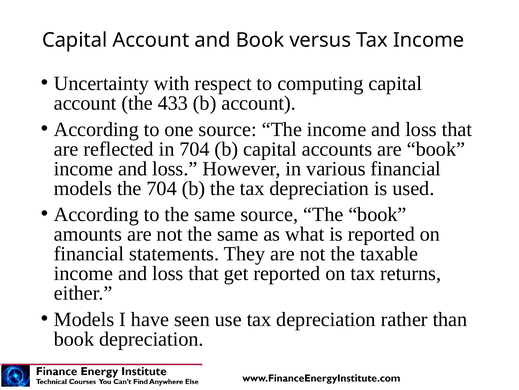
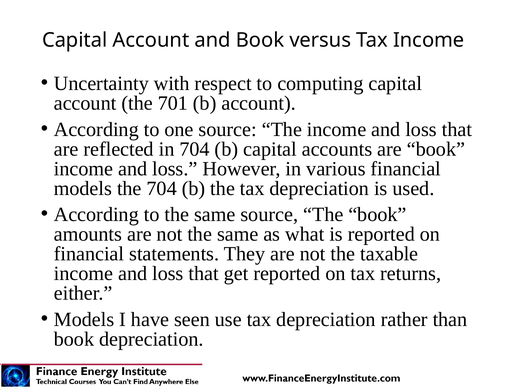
433: 433 -> 701
